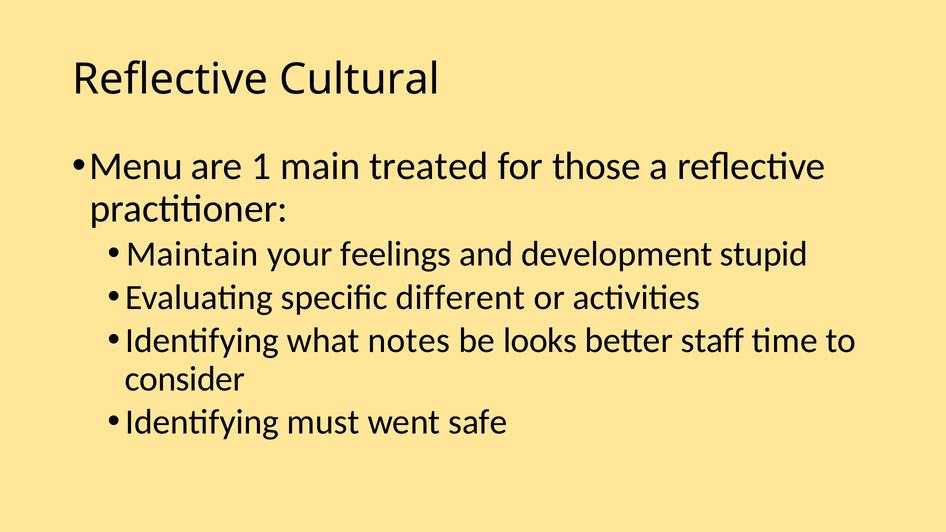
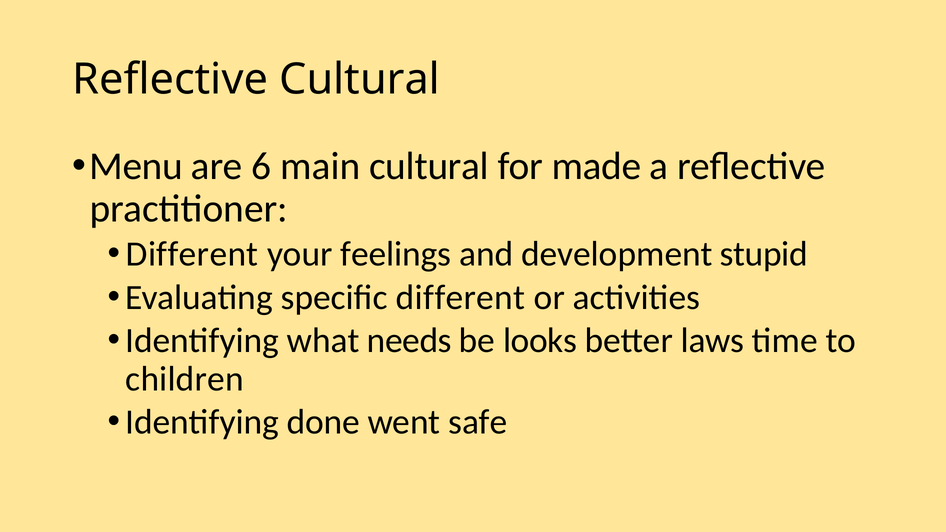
1: 1 -> 6
main treated: treated -> cultural
those: those -> made
Maintain at (192, 254): Maintain -> Different
notes: notes -> needs
staff: staff -> laws
consider: consider -> children
must: must -> done
